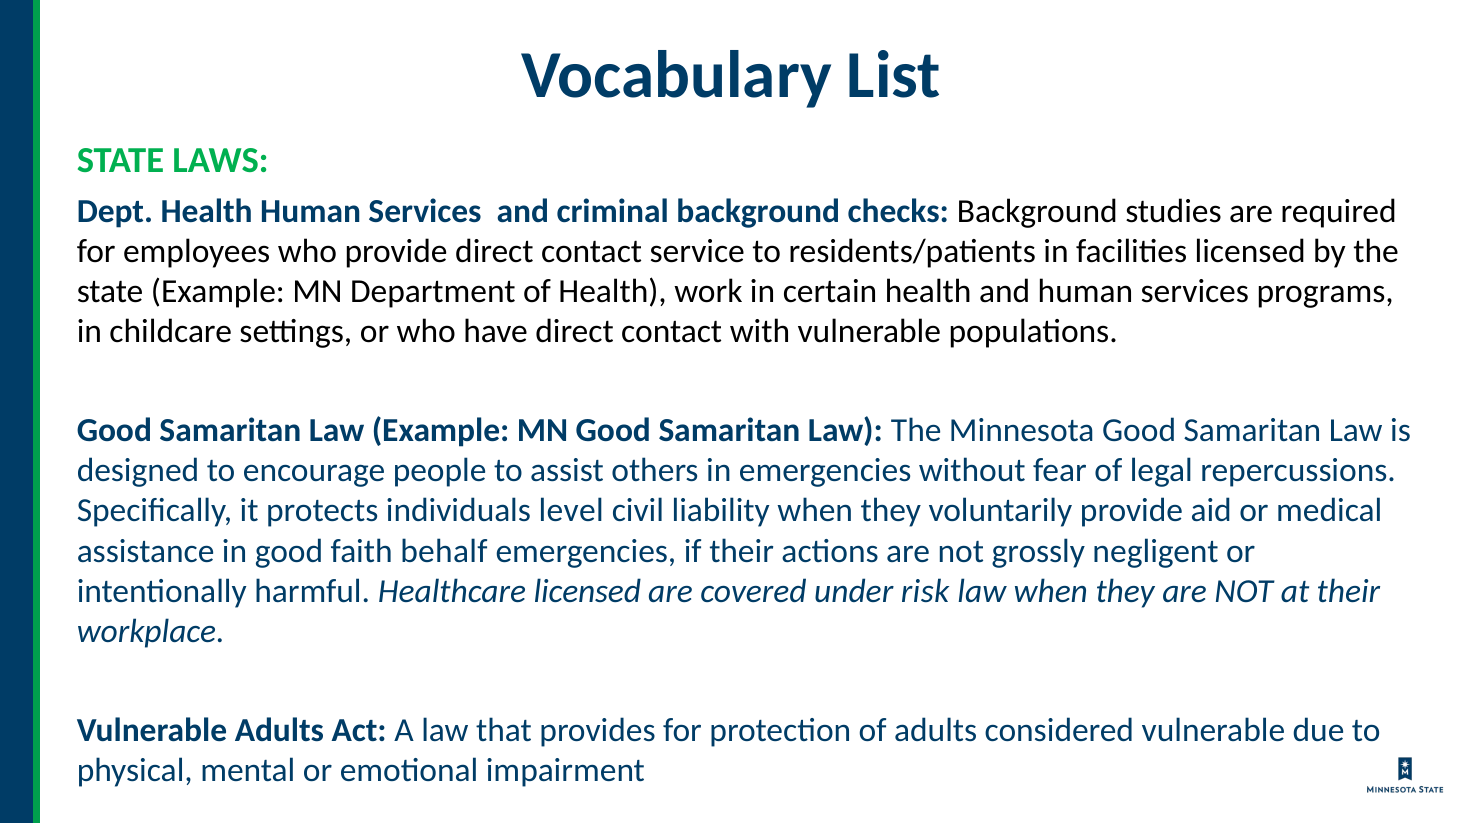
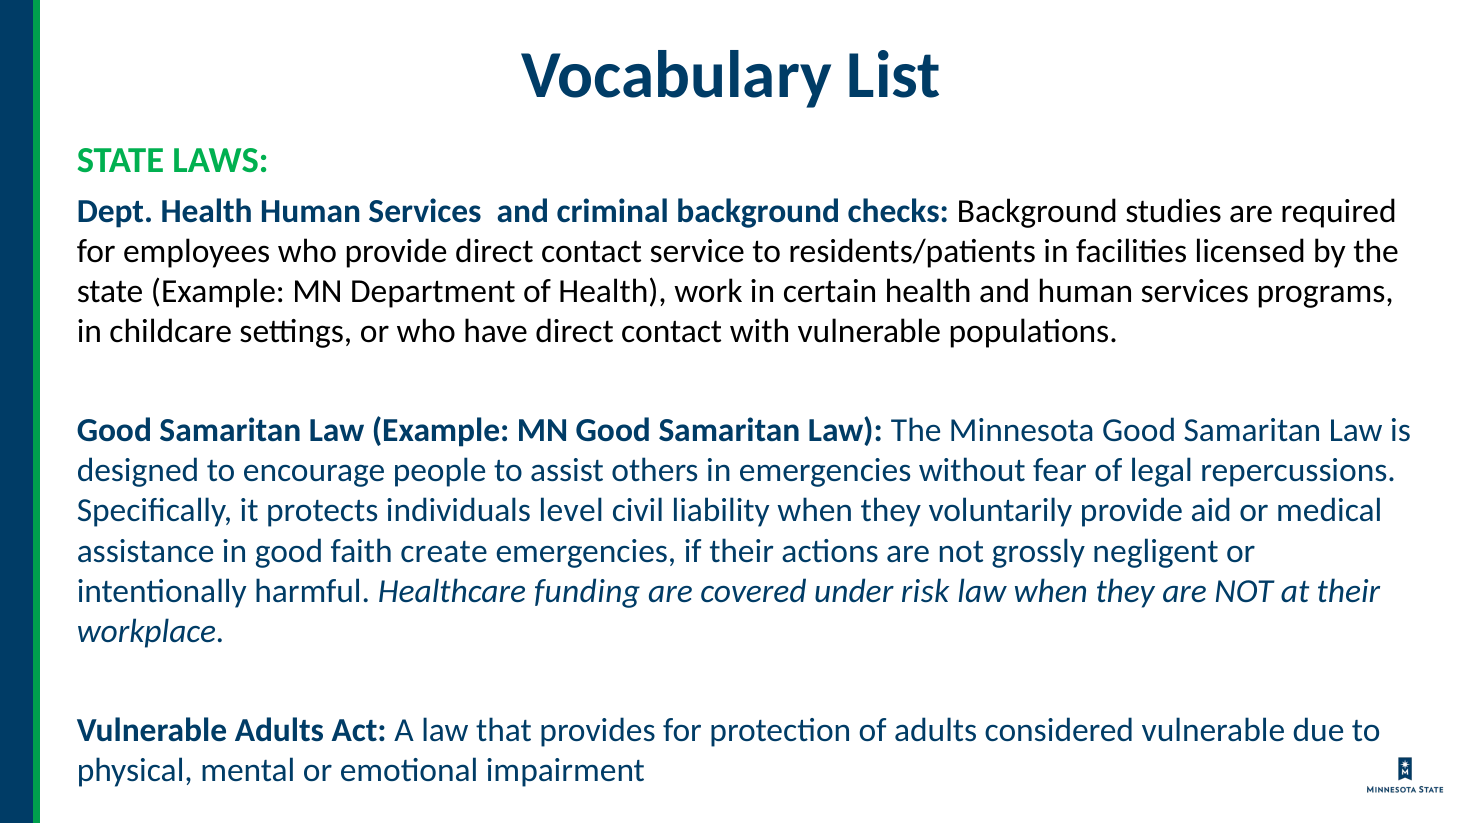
behalf: behalf -> create
Healthcare licensed: licensed -> funding
